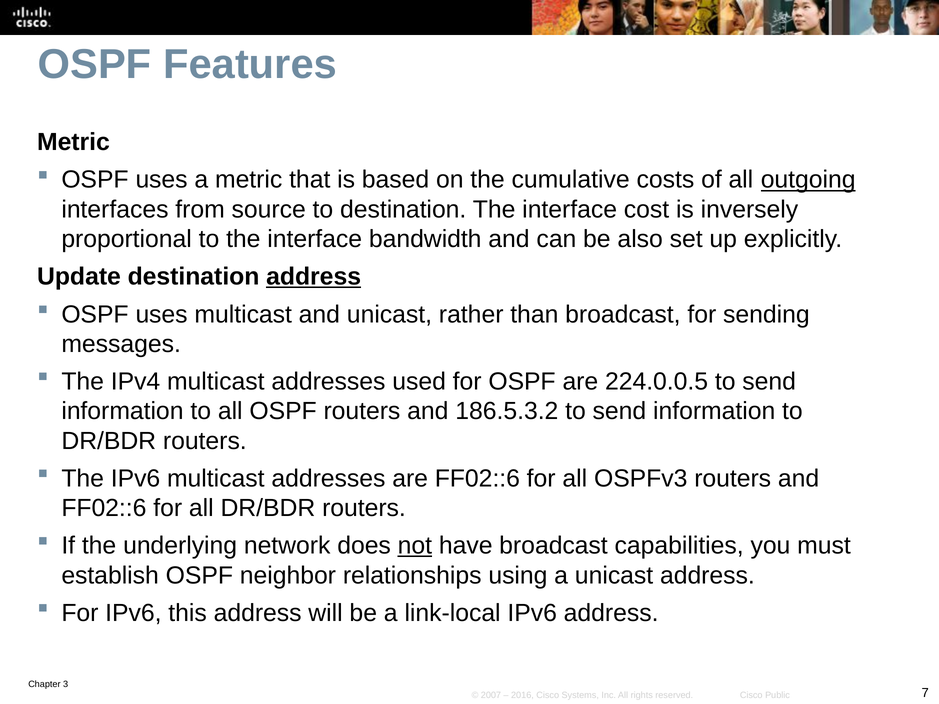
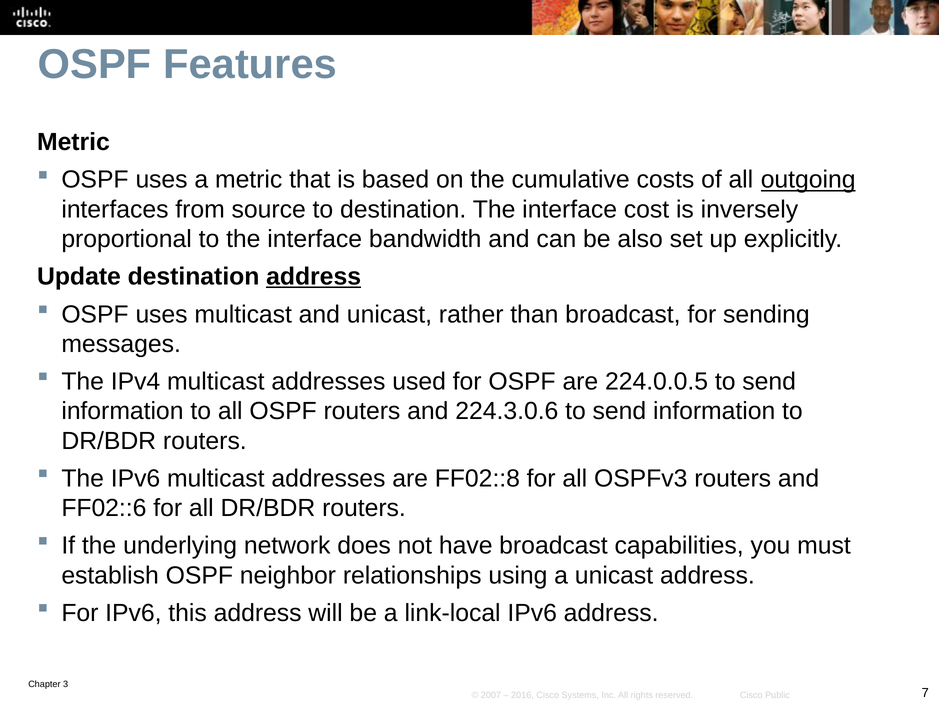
186.5.3.2: 186.5.3.2 -> 224.3.0.6
are FF02::6: FF02::6 -> FF02::8
not underline: present -> none
